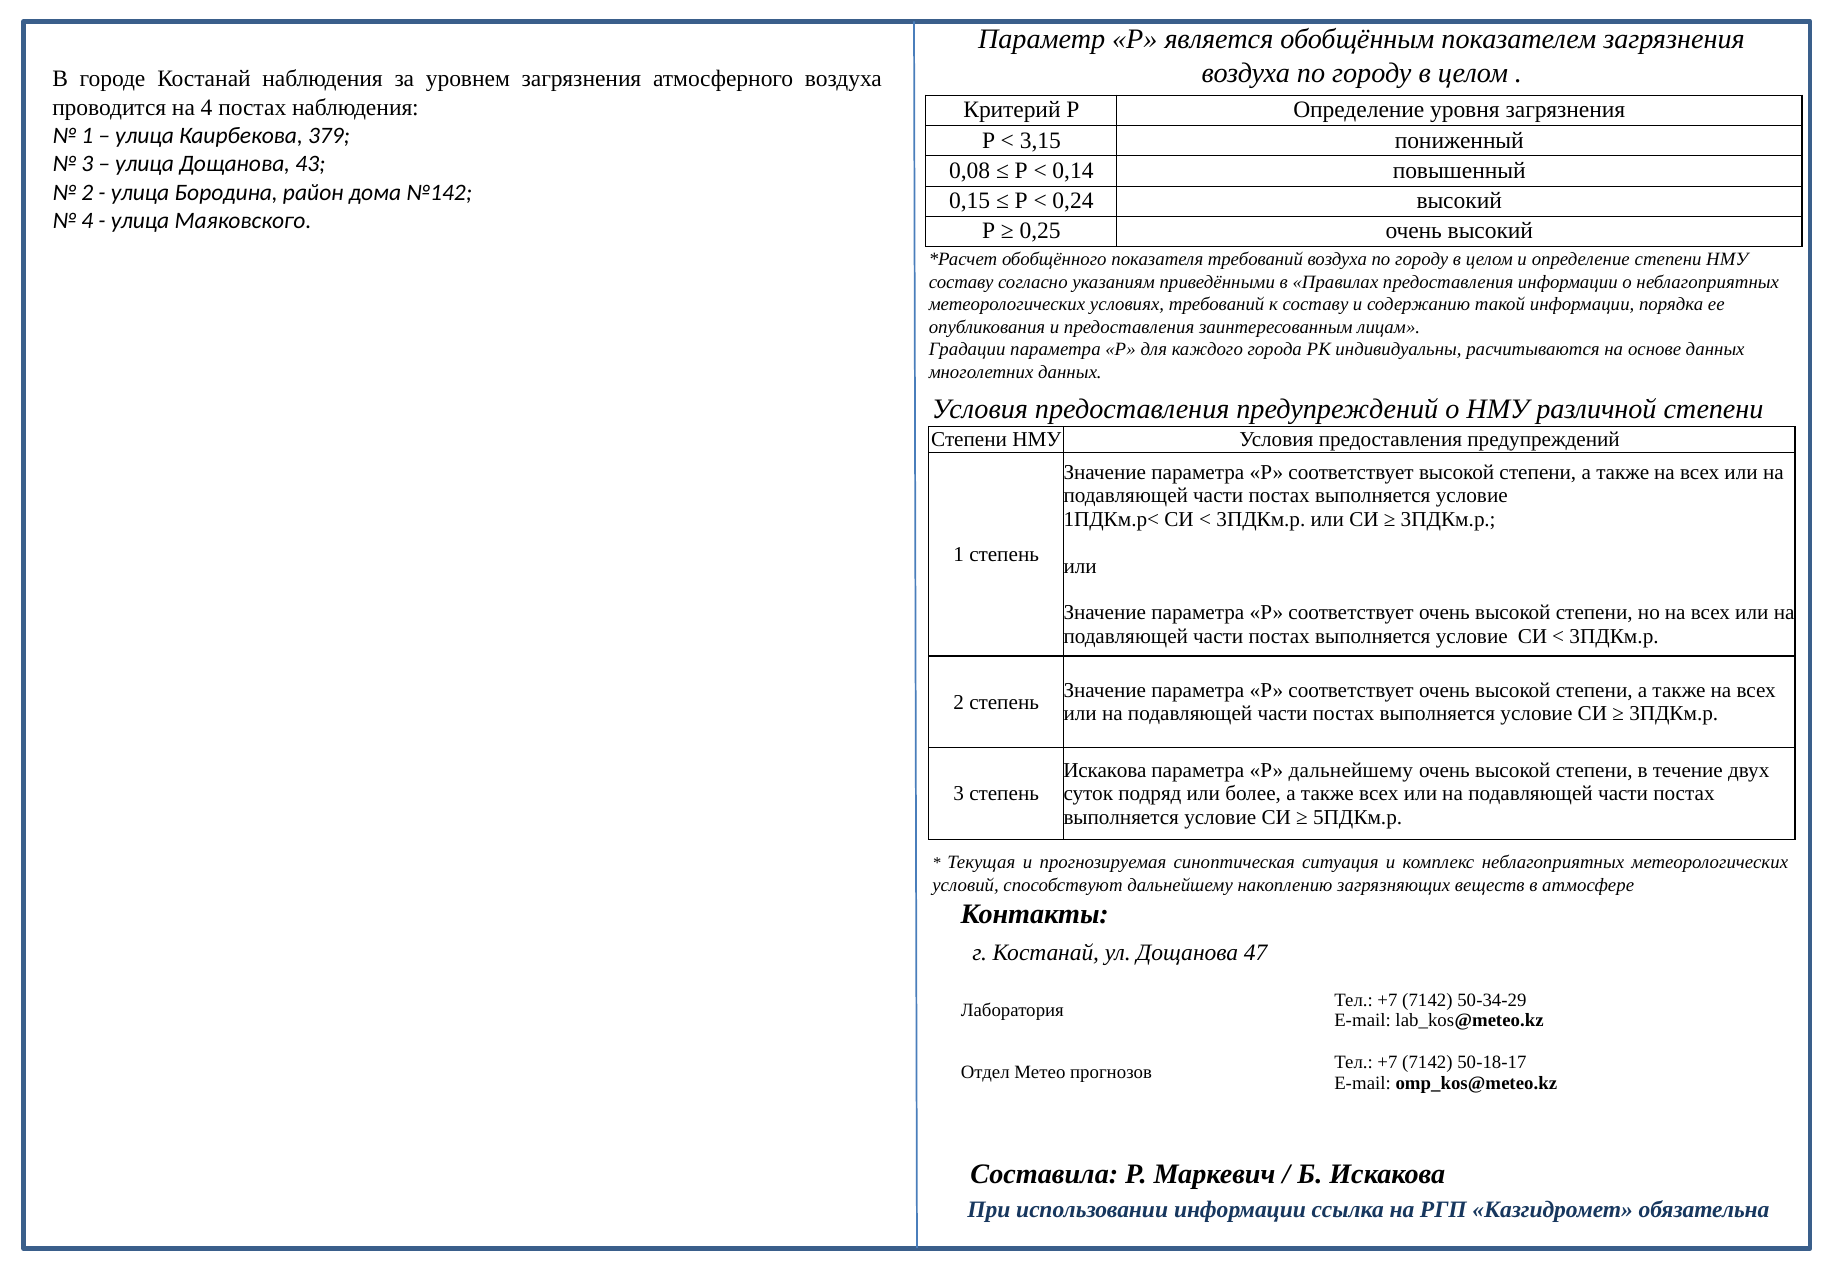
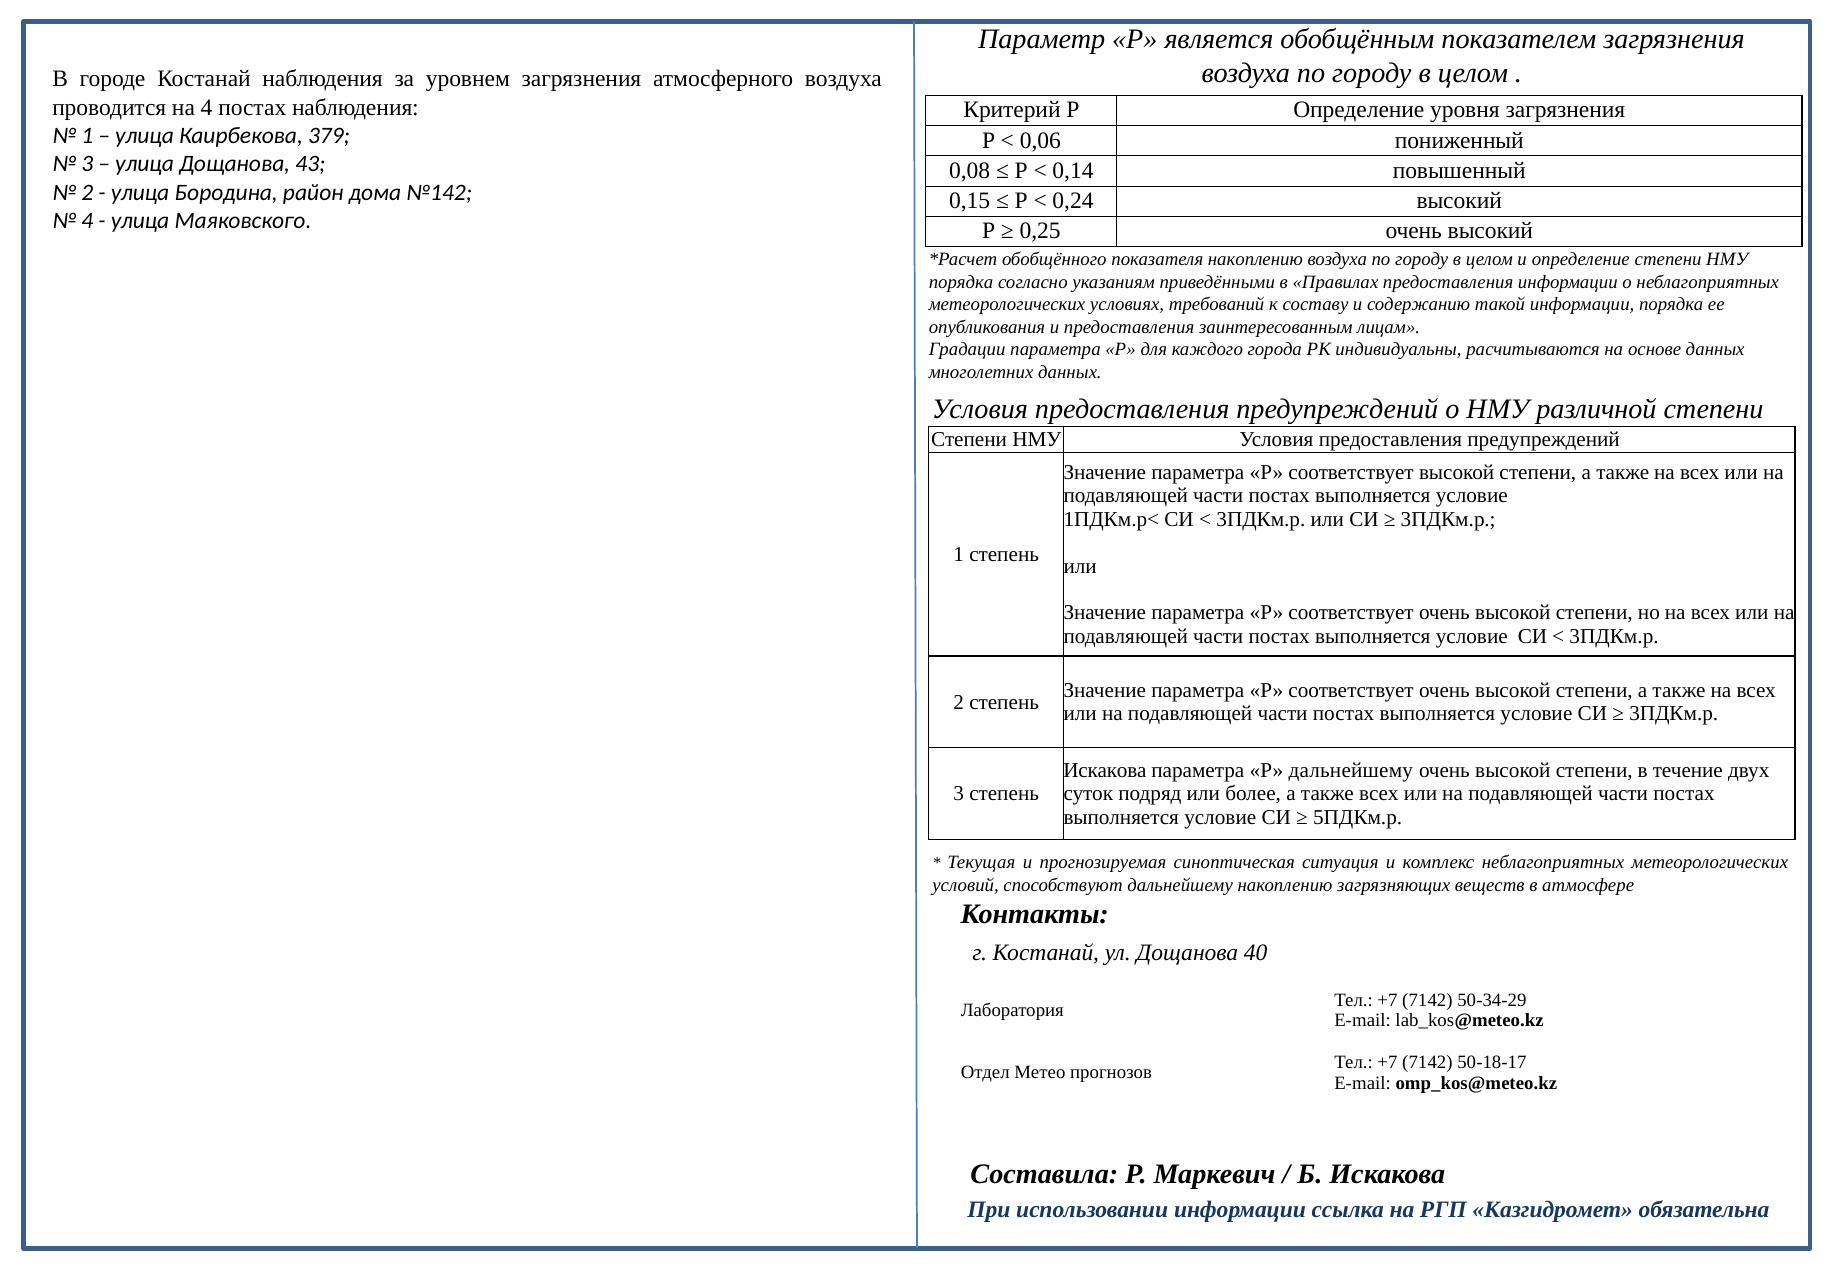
3,15: 3,15 -> 0,06
показателя требований: требований -> накоплению
составу at (961, 282): составу -> порядка
47: 47 -> 40
